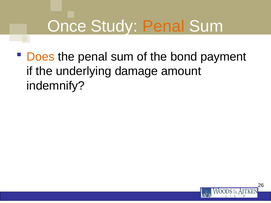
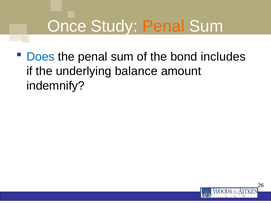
Does colour: orange -> blue
payment: payment -> includes
damage: damage -> balance
